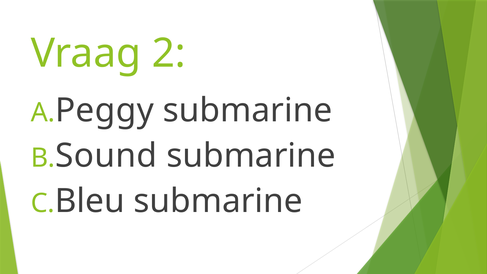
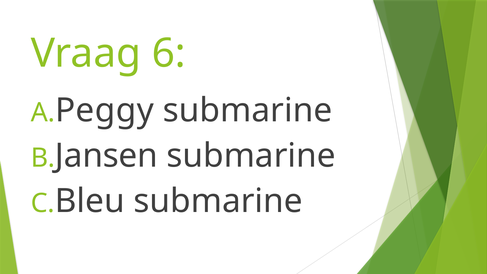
2: 2 -> 6
Sound: Sound -> Jansen
